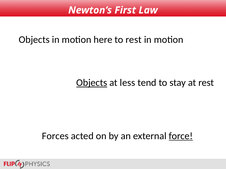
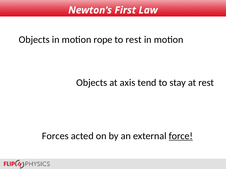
here: here -> rope
Objects at (92, 83) underline: present -> none
less: less -> axis
